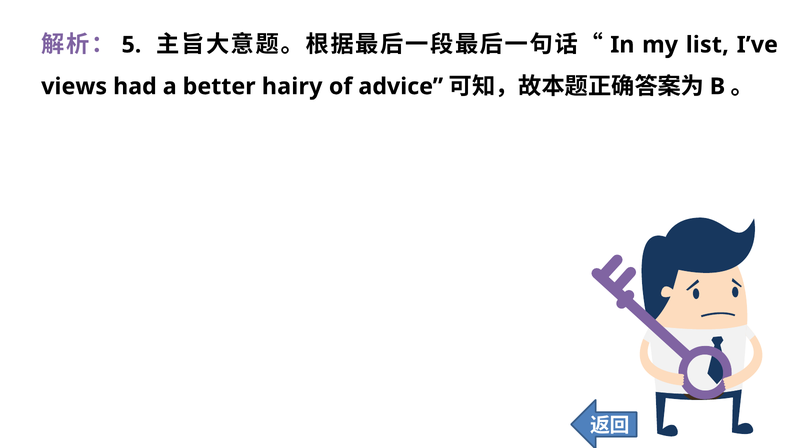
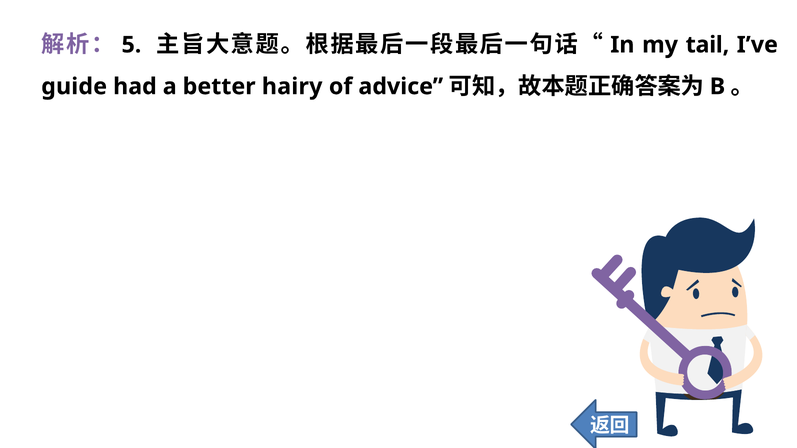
list: list -> tail
views: views -> guide
